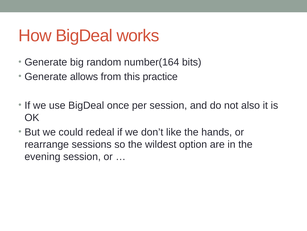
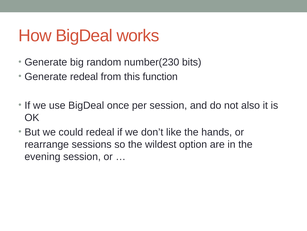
number(164: number(164 -> number(230
Generate allows: allows -> redeal
practice: practice -> function
